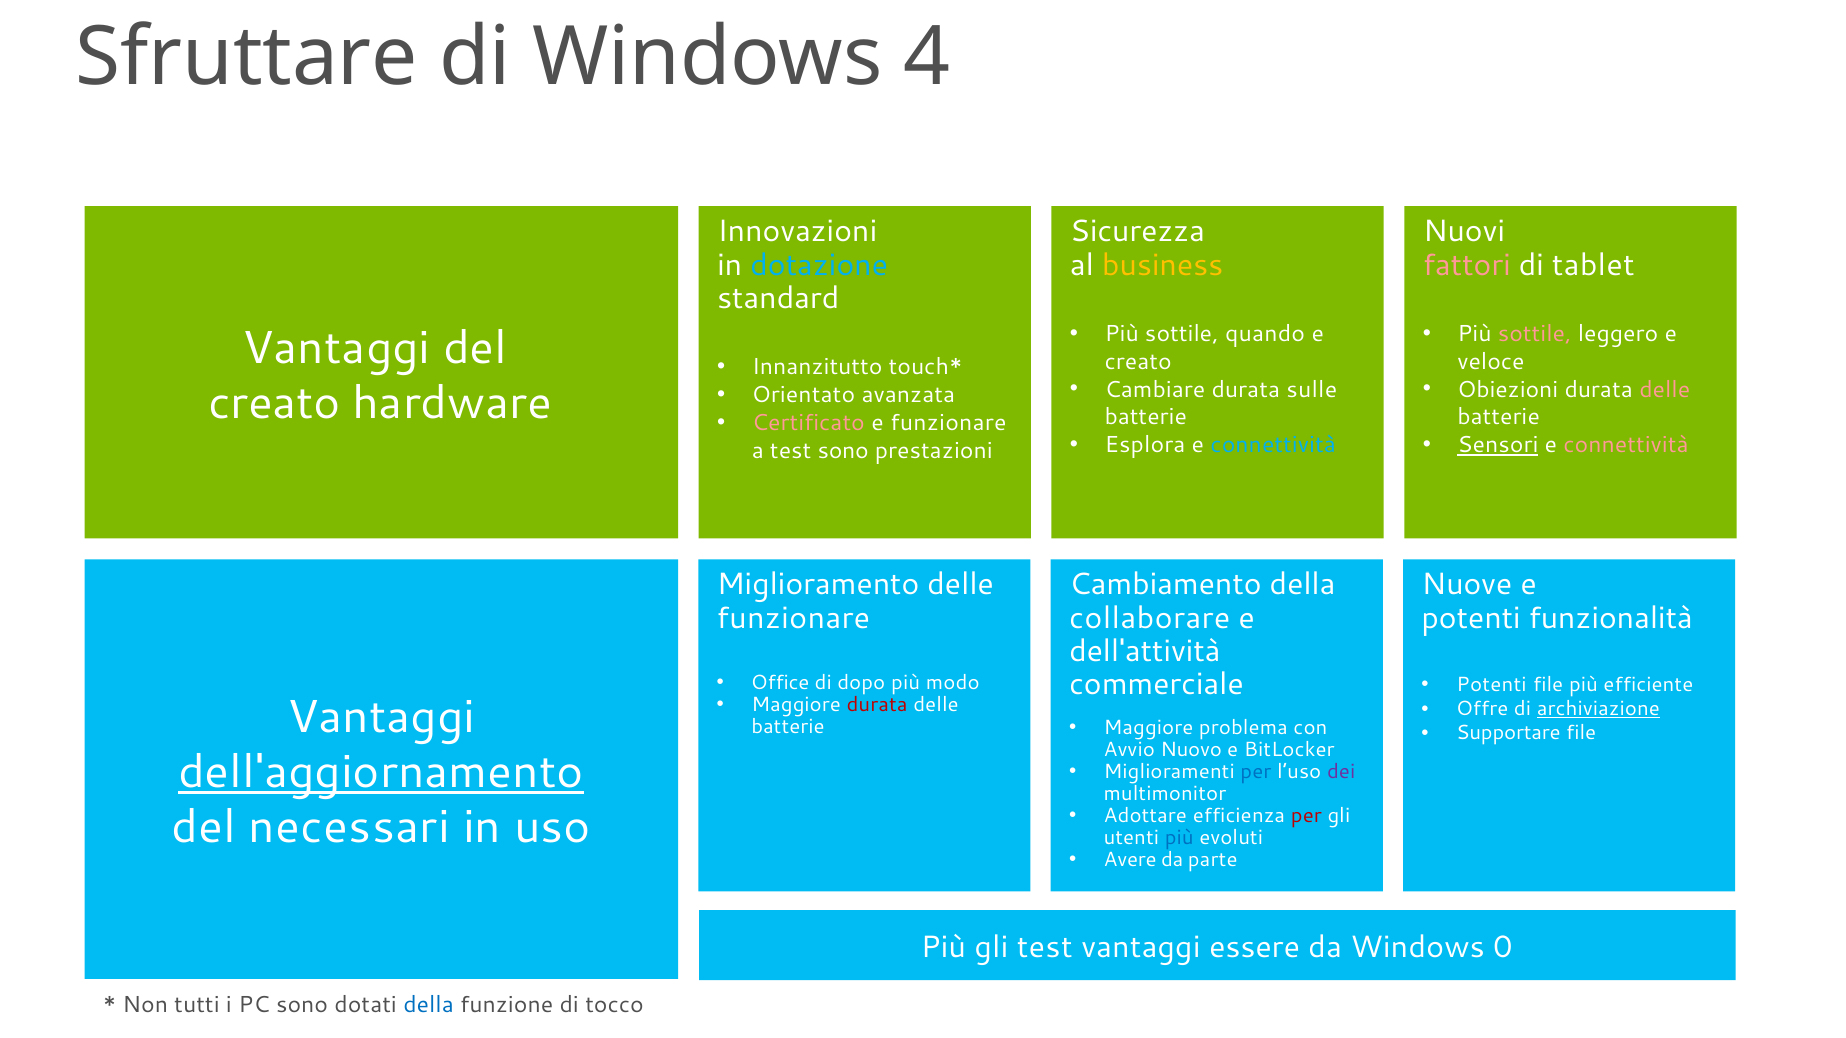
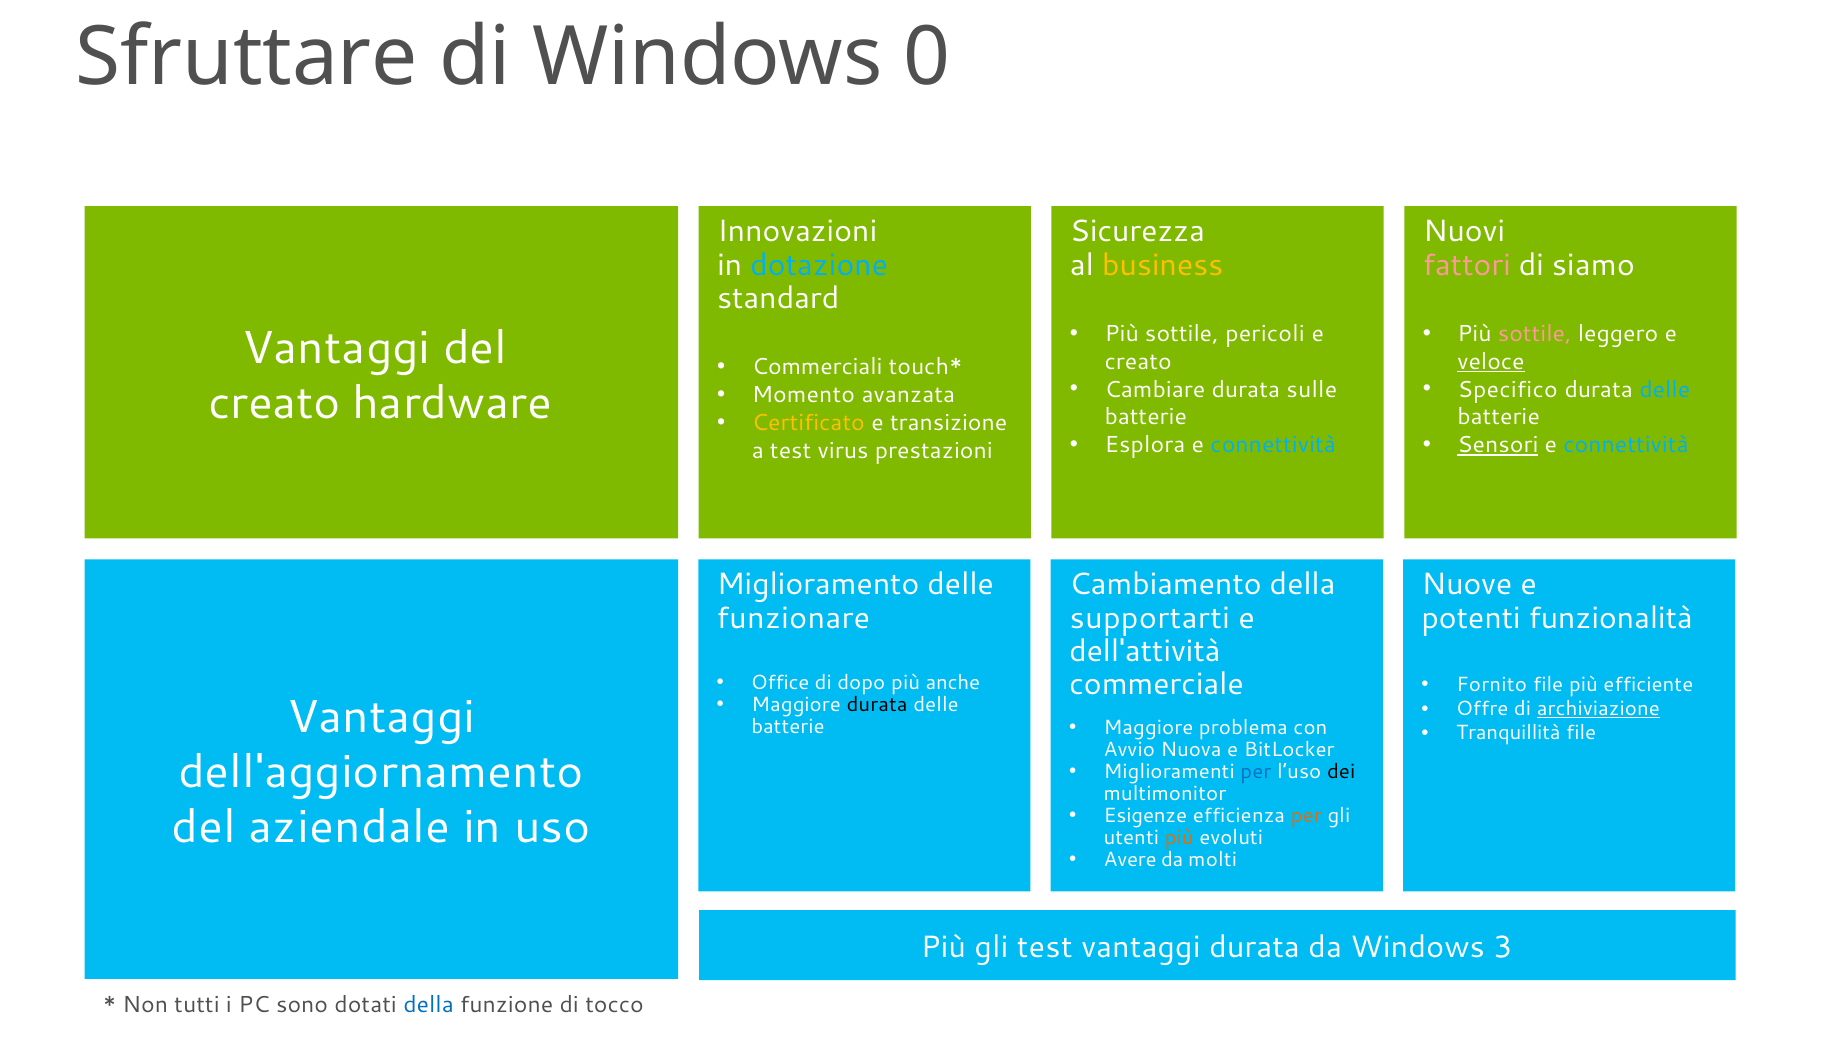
4: 4 -> 0
tablet: tablet -> siamo
quando: quando -> pericoli
veloce underline: none -> present
Innanzitutto: Innanzitutto -> Commerciali
Obiezioni: Obiezioni -> Specifico
delle at (1665, 390) colour: pink -> light blue
Orientato: Orientato -> Momento
Certificato colour: pink -> yellow
e funzionare: funzionare -> transizione
connettività at (1626, 445) colour: pink -> light blue
test sono: sono -> virus
collaborare: collaborare -> supportarti
modo: modo -> anche
Potenti at (1492, 685): Potenti -> Fornito
durata at (877, 705) colour: red -> black
Supportare: Supportare -> Tranquillità
Nuovo: Nuovo -> Nuova
dell'aggiornamento underline: present -> none
dei colour: purple -> black
Adottare: Adottare -> Esigenze
per at (1306, 816) colour: red -> orange
necessari: necessari -> aziendale
più at (1179, 838) colour: blue -> orange
parte: parte -> molti
vantaggi essere: essere -> durata
0: 0 -> 3
